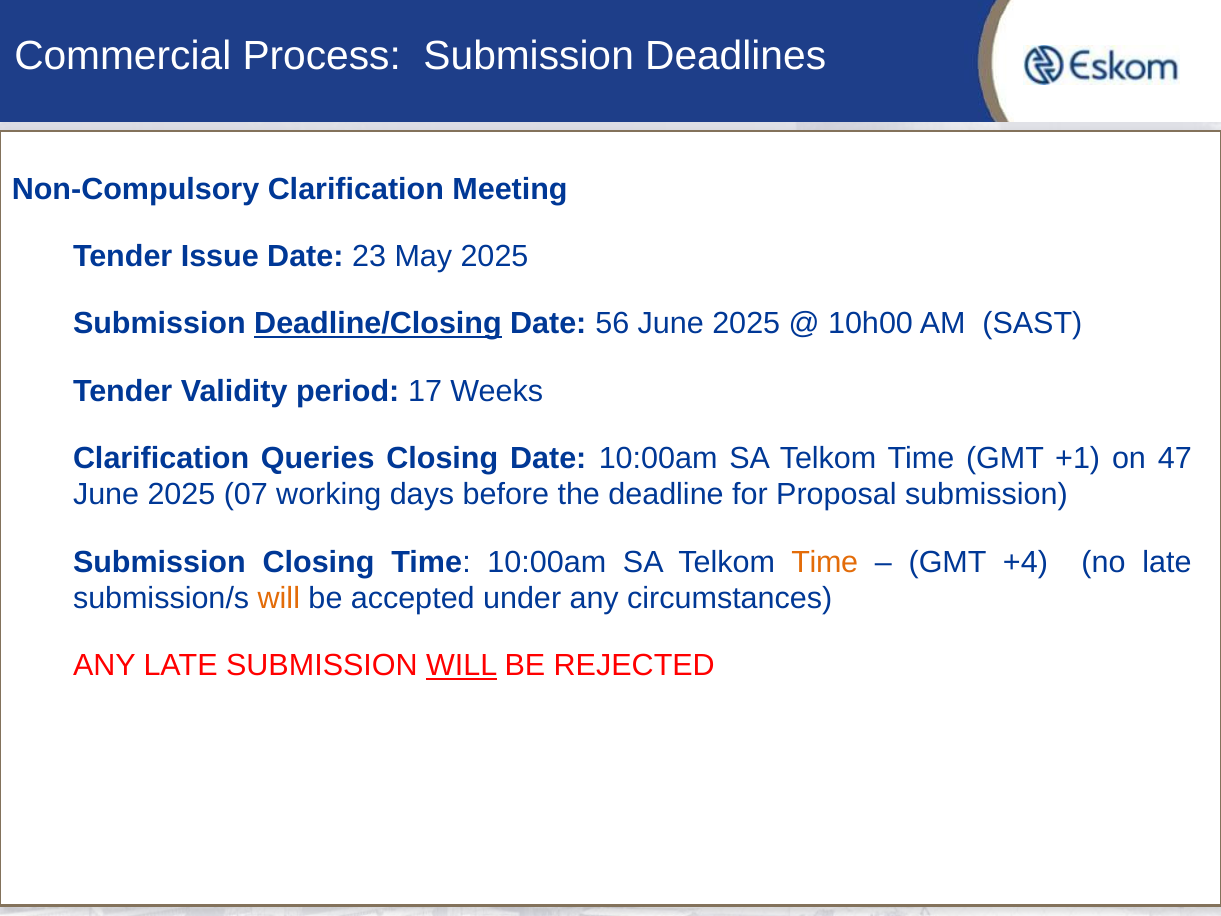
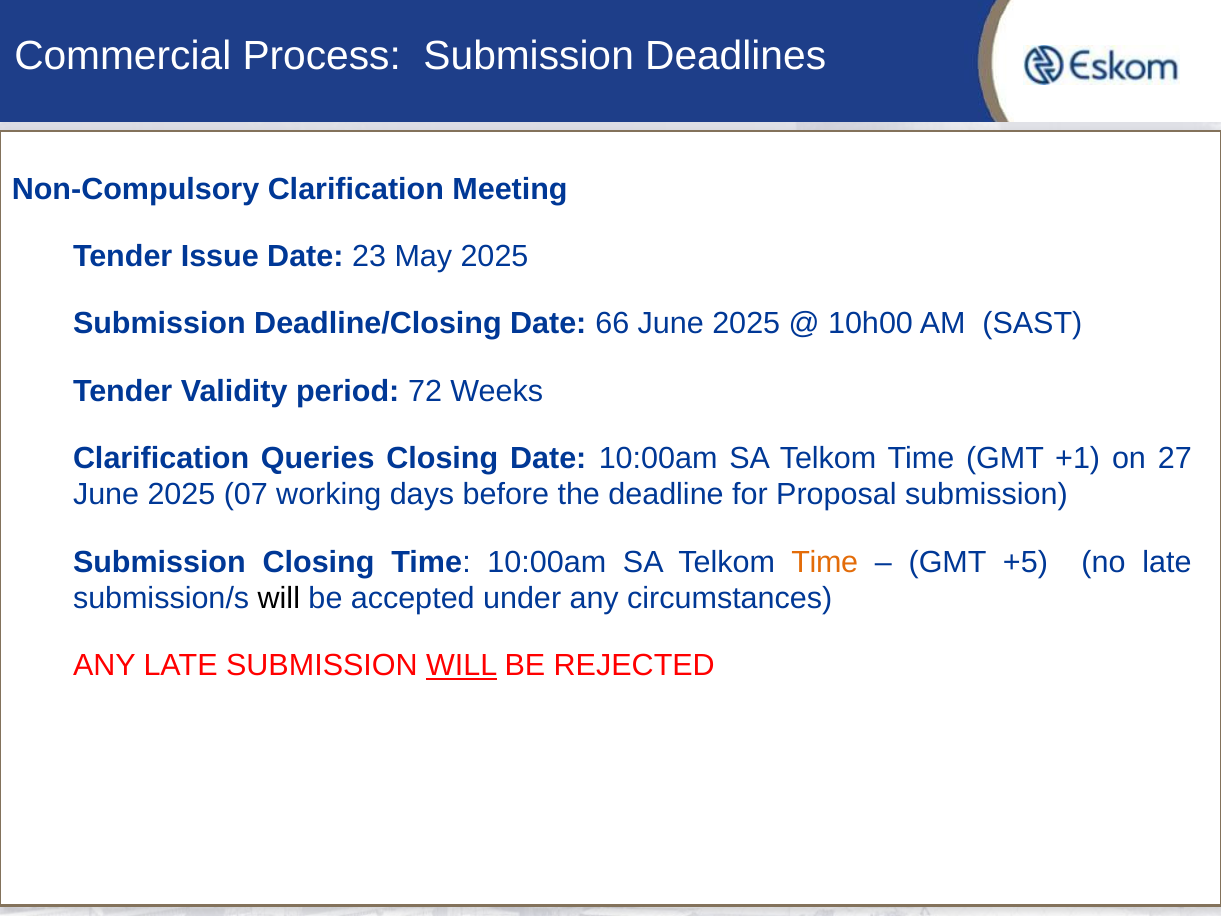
Deadline/Closing underline: present -> none
56: 56 -> 66
17: 17 -> 72
47: 47 -> 27
+4: +4 -> +5
will at (279, 598) colour: orange -> black
